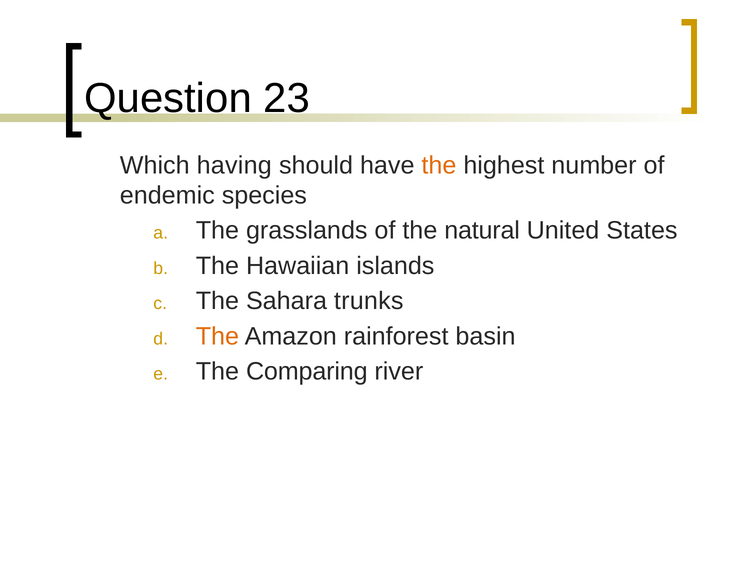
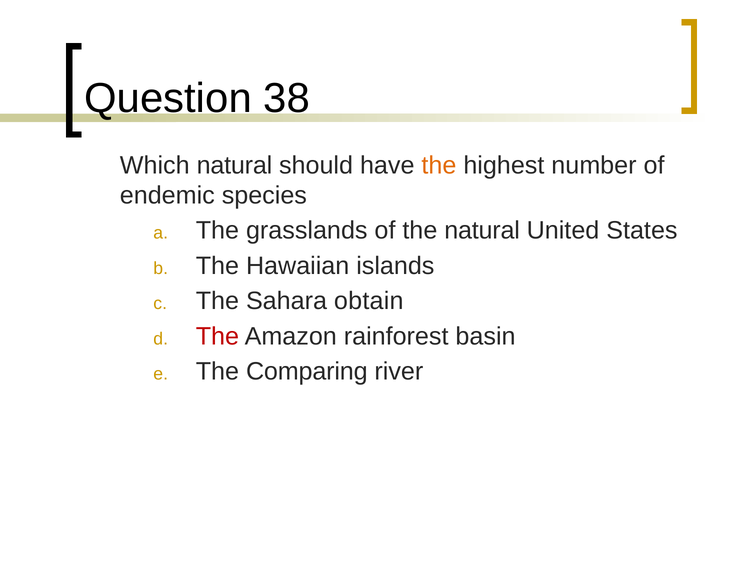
23: 23 -> 38
Which having: having -> natural
trunks: trunks -> obtain
The at (217, 336) colour: orange -> red
